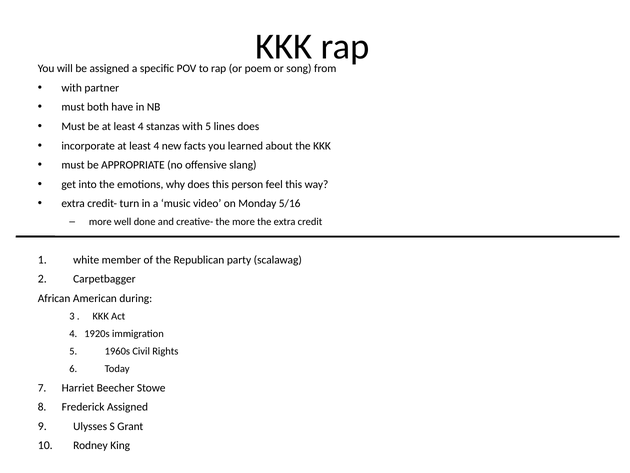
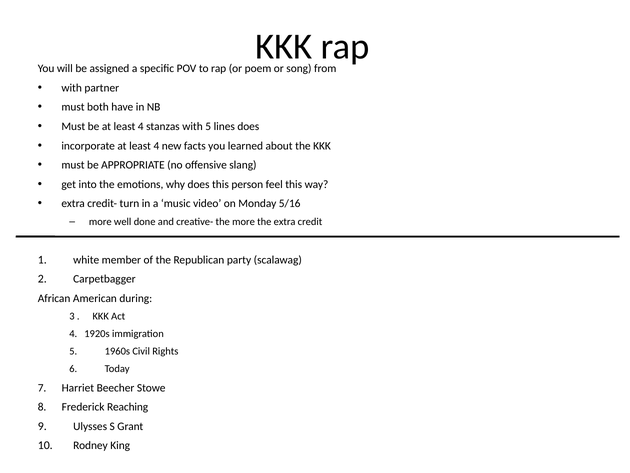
Frederick Assigned: Assigned -> Reaching
